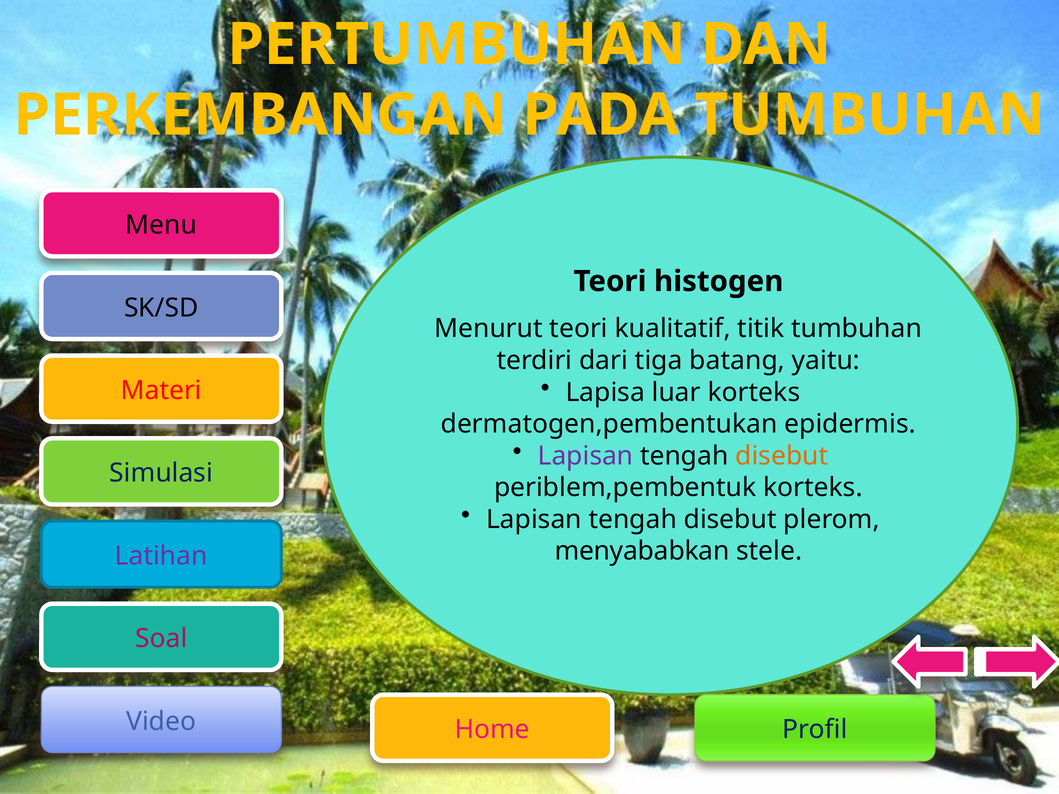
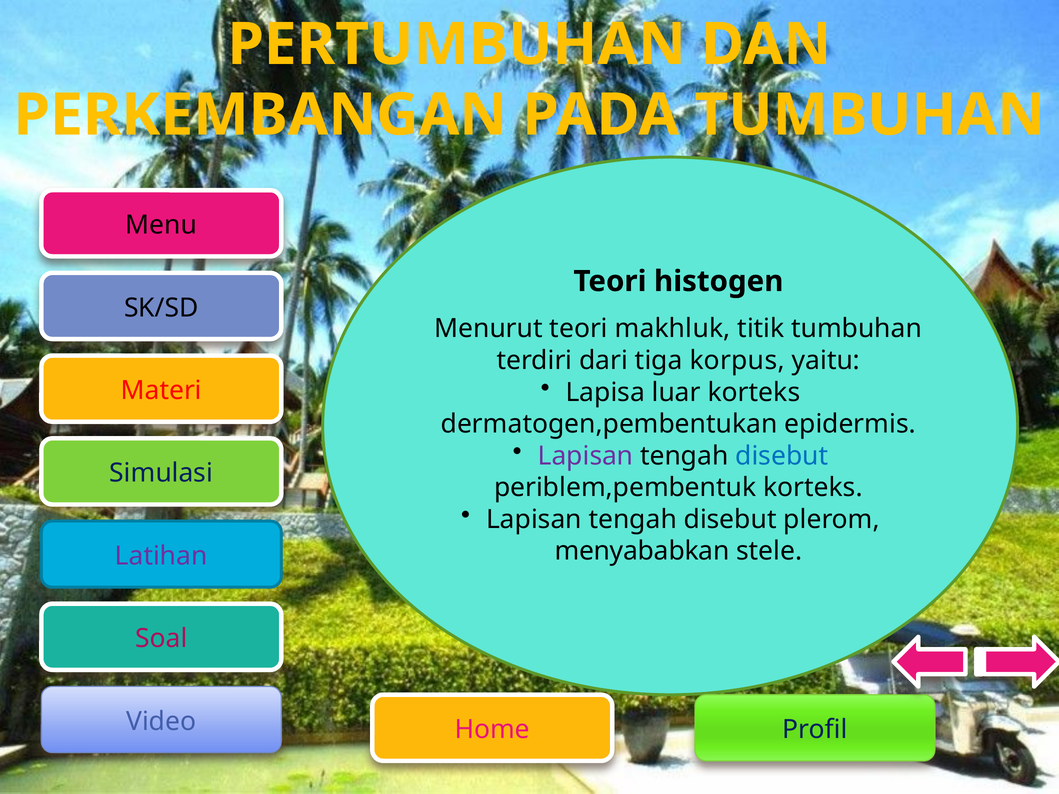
kualitatif: kualitatif -> makhluk
batang: batang -> korpus
disebut at (782, 456) colour: orange -> blue
